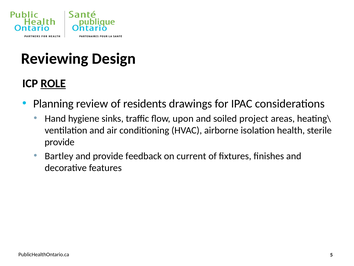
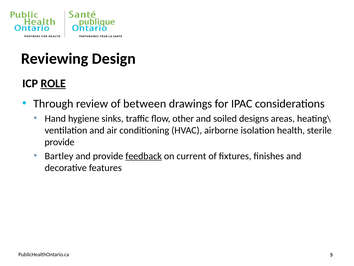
Planning: Planning -> Through
residents: residents -> between
upon: upon -> other
project: project -> designs
feedback underline: none -> present
